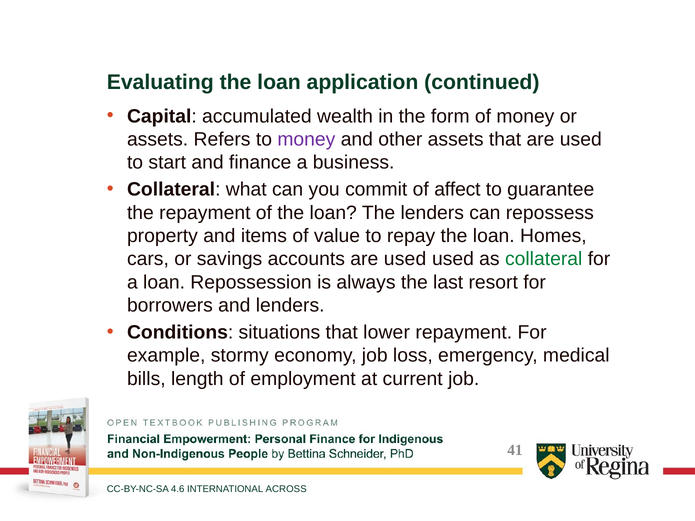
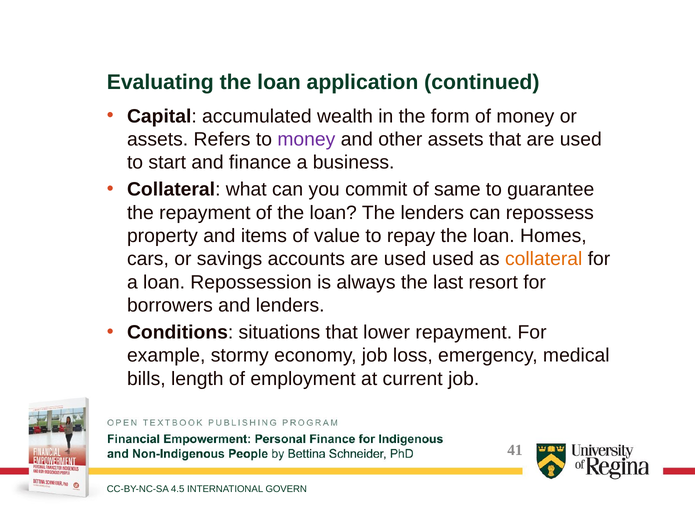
affect: affect -> same
collateral at (544, 259) colour: green -> orange
4.6: 4.6 -> 4.5
ACROSS: ACROSS -> GOVERN
